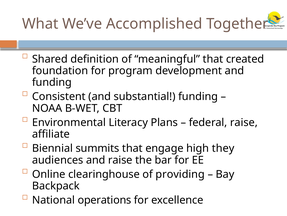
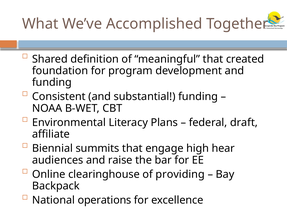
federal raise: raise -> draft
they: they -> hear
